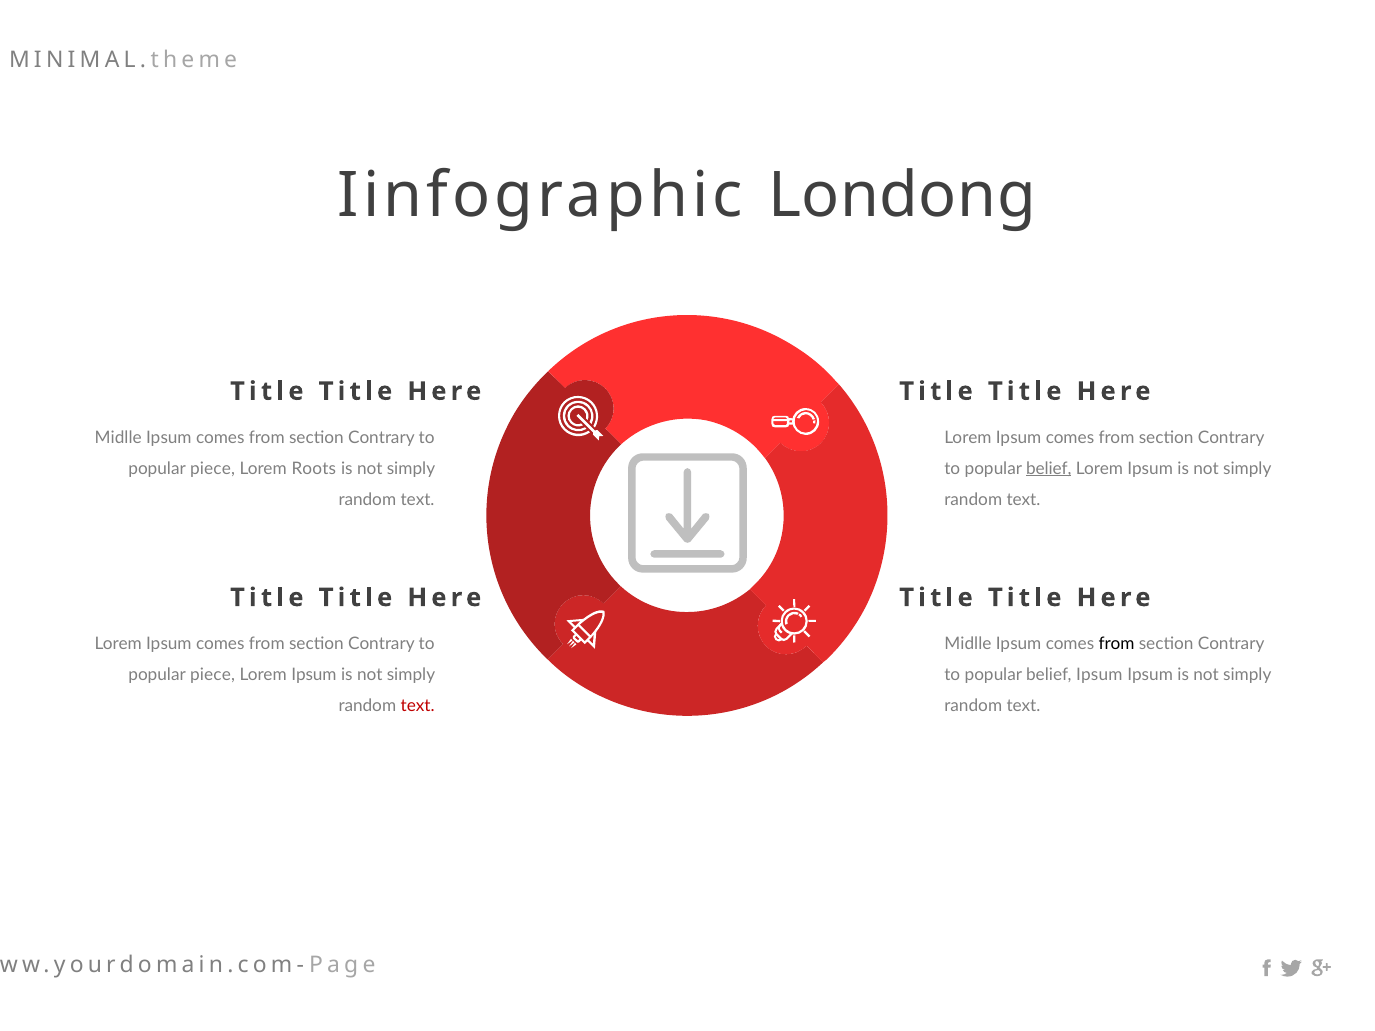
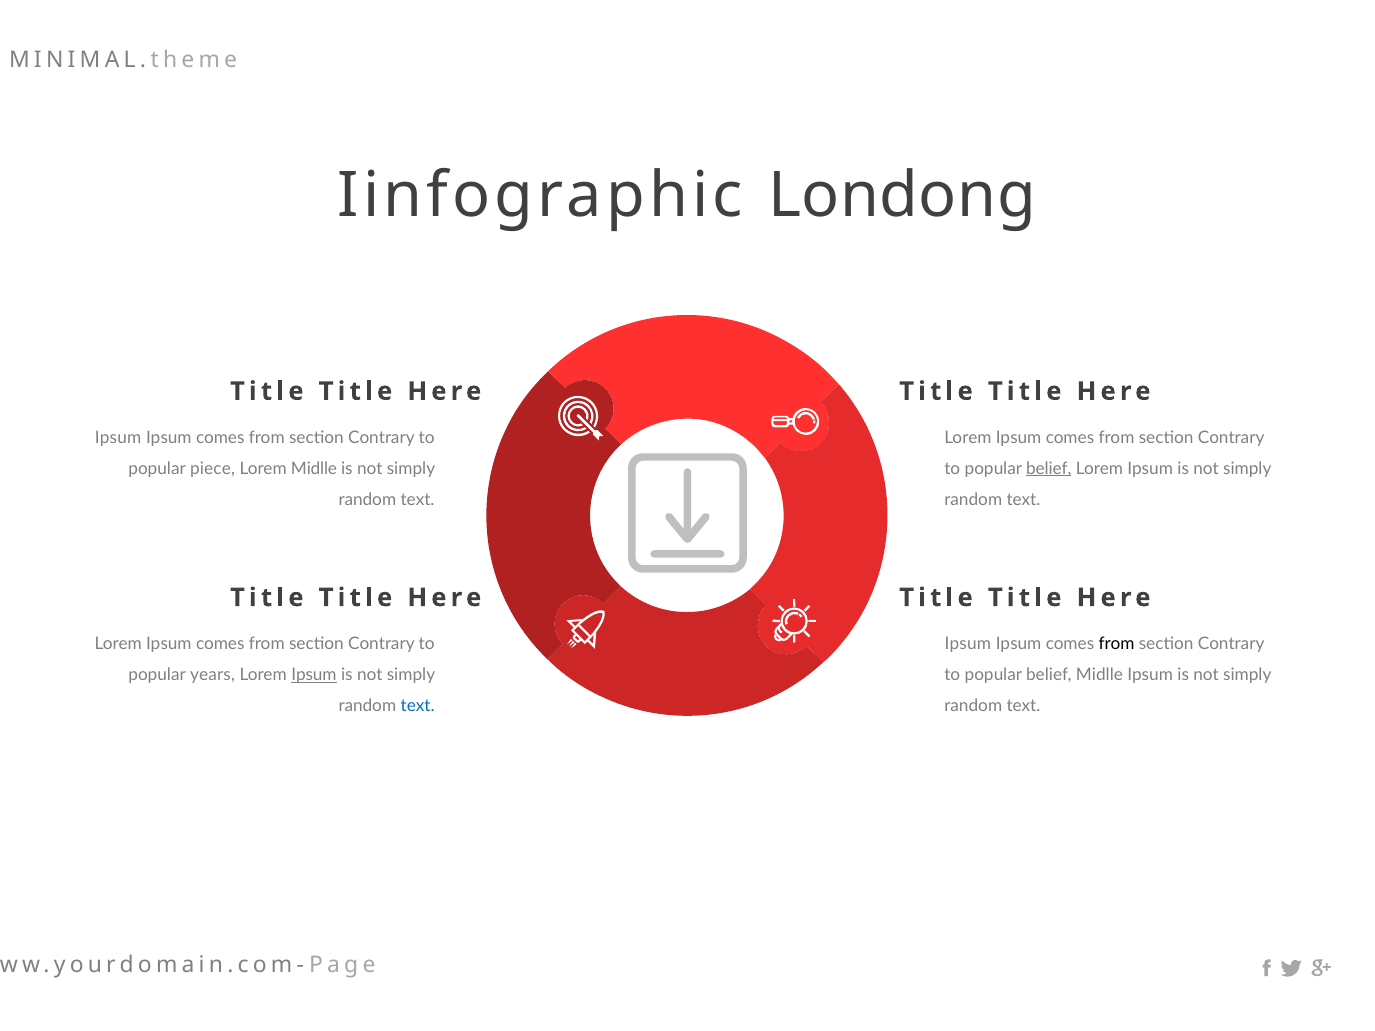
Midlle at (118, 438): Midlle -> Ipsum
Lorem Roots: Roots -> Midlle
Midlle at (968, 644): Midlle -> Ipsum
piece at (213, 675): piece -> years
Ipsum at (314, 675) underline: none -> present
belief Ipsum: Ipsum -> Midlle
text at (418, 706) colour: red -> blue
